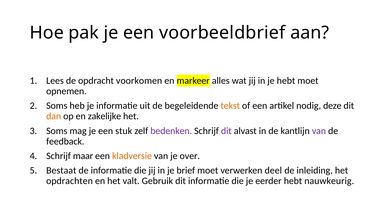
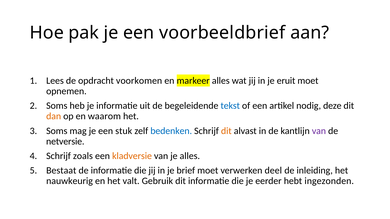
je hebt: hebt -> eruit
tekst colour: orange -> blue
zakelijke: zakelijke -> waarom
bedenken colour: purple -> blue
dit at (226, 131) colour: purple -> orange
feedback: feedback -> netversie
maar: maar -> zoals
je over: over -> alles
opdrachten: opdrachten -> nauwkeurig
nauwkeurig: nauwkeurig -> ingezonden
